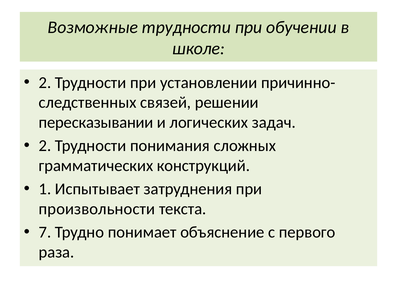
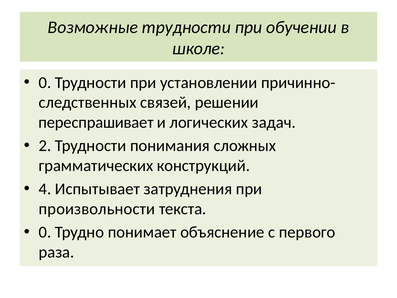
2 at (45, 83): 2 -> 0
пересказывании: пересказывании -> переспрашивает
1: 1 -> 4
7 at (45, 232): 7 -> 0
